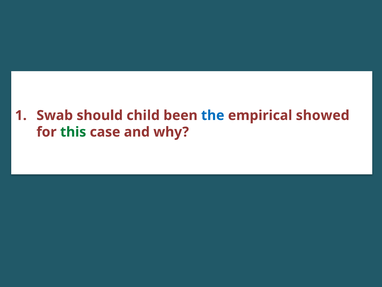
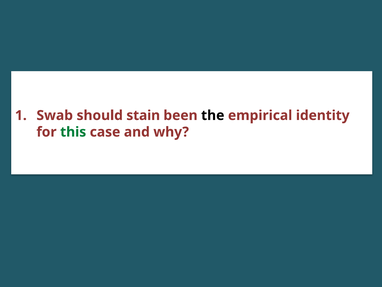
child: child -> stain
the colour: blue -> black
showed: showed -> identity
